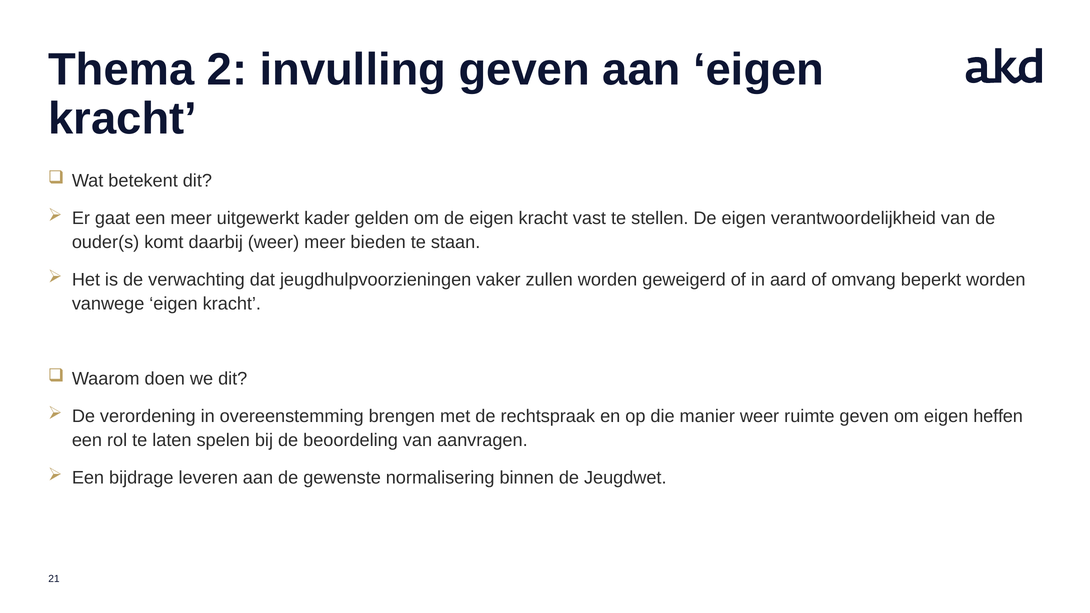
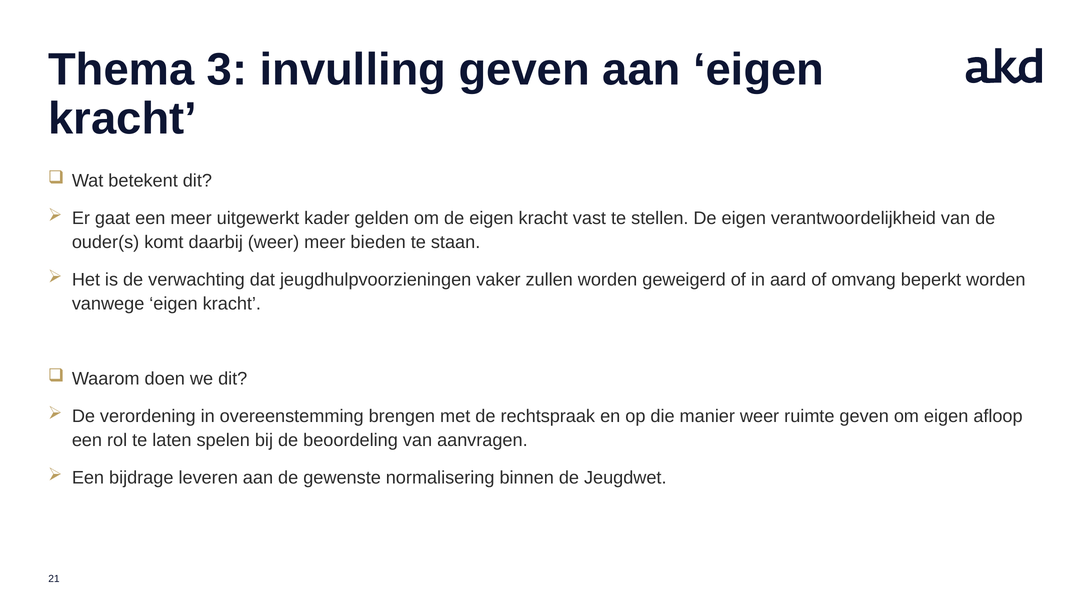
2: 2 -> 3
heffen: heffen -> afloop
